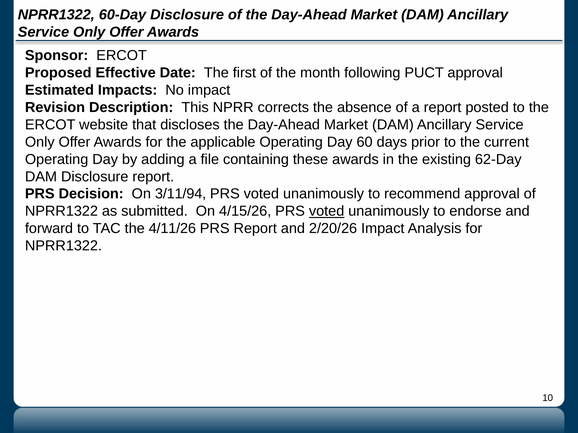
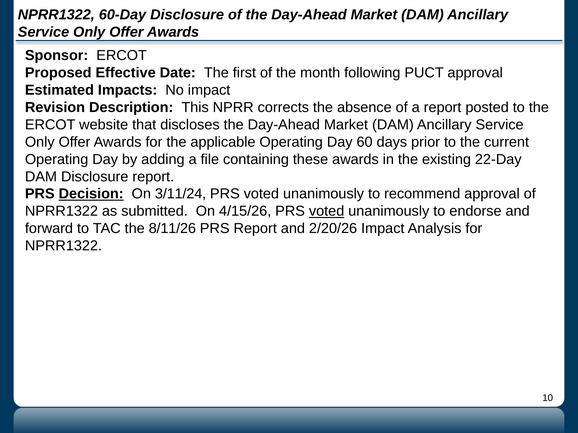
62-Day: 62-Day -> 22-Day
Decision underline: none -> present
3/11/94: 3/11/94 -> 3/11/24
4/11/26: 4/11/26 -> 8/11/26
